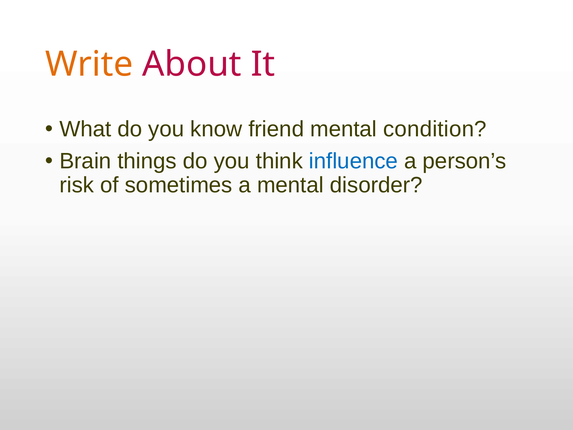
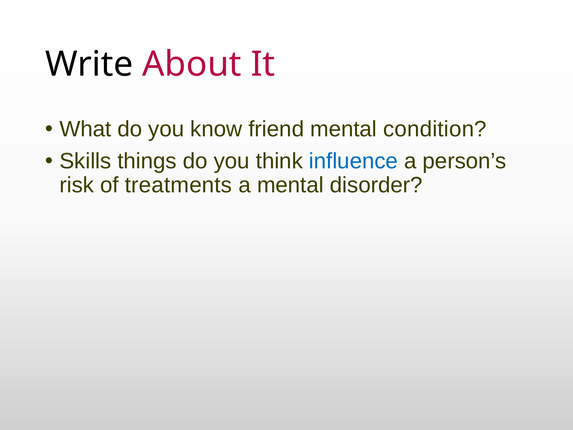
Write colour: orange -> black
Brain: Brain -> Skills
sometimes: sometimes -> treatments
